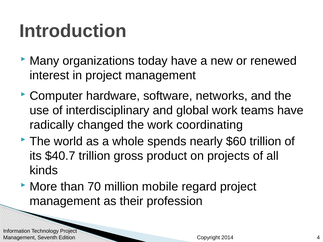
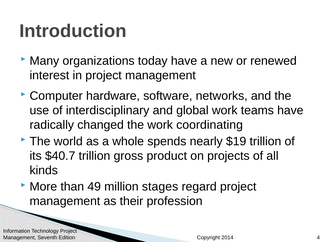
$60: $60 -> $19
70: 70 -> 49
mobile: mobile -> stages
